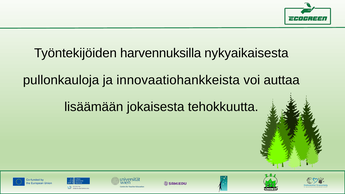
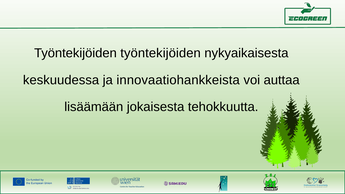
Työntekijöiden harvennuksilla: harvennuksilla -> työntekijöiden
pullonkauloja: pullonkauloja -> keskuudessa
